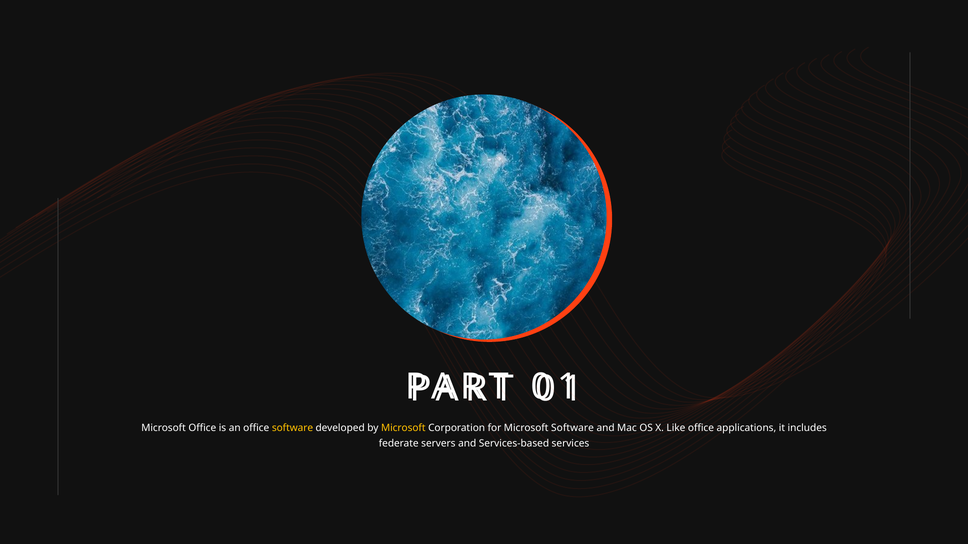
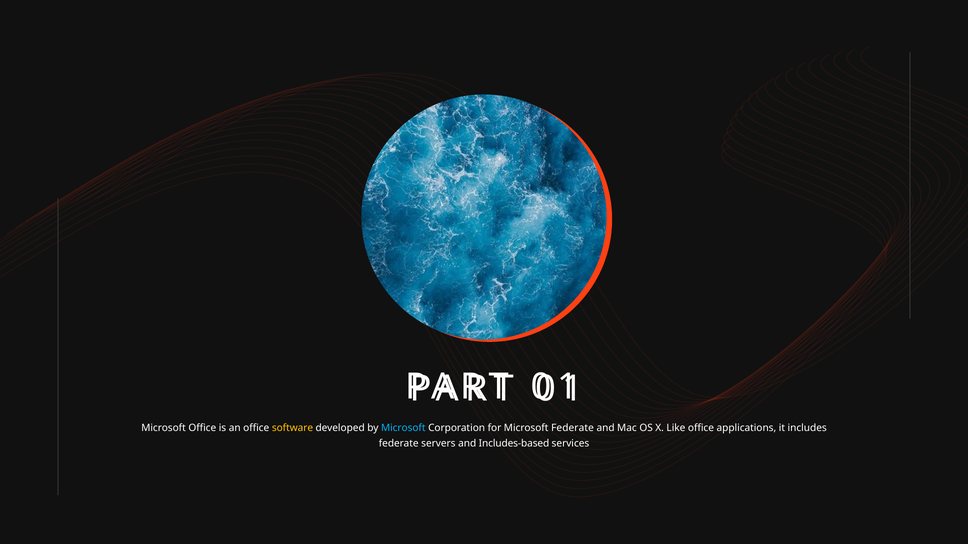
Microsoft at (403, 428) colour: yellow -> light blue
Microsoft Software: Software -> Federate
Services-based: Services-based -> Includes-based
